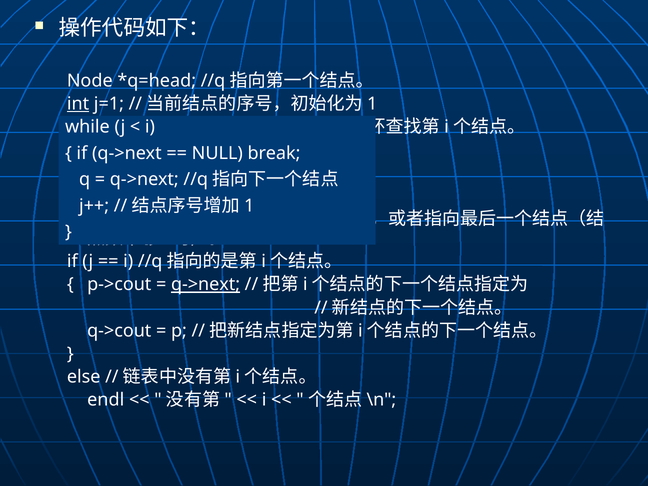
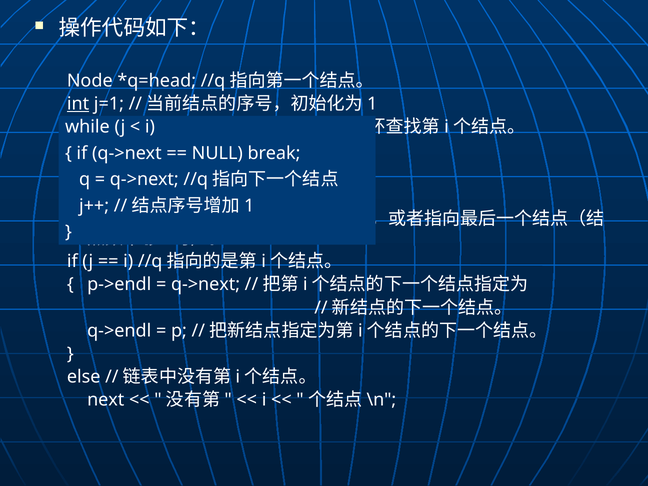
p->cout: p->cout -> p->endl
q->next at (206, 285) underline: present -> none
q->cout: q->cout -> q->endl
endl: endl -> next
